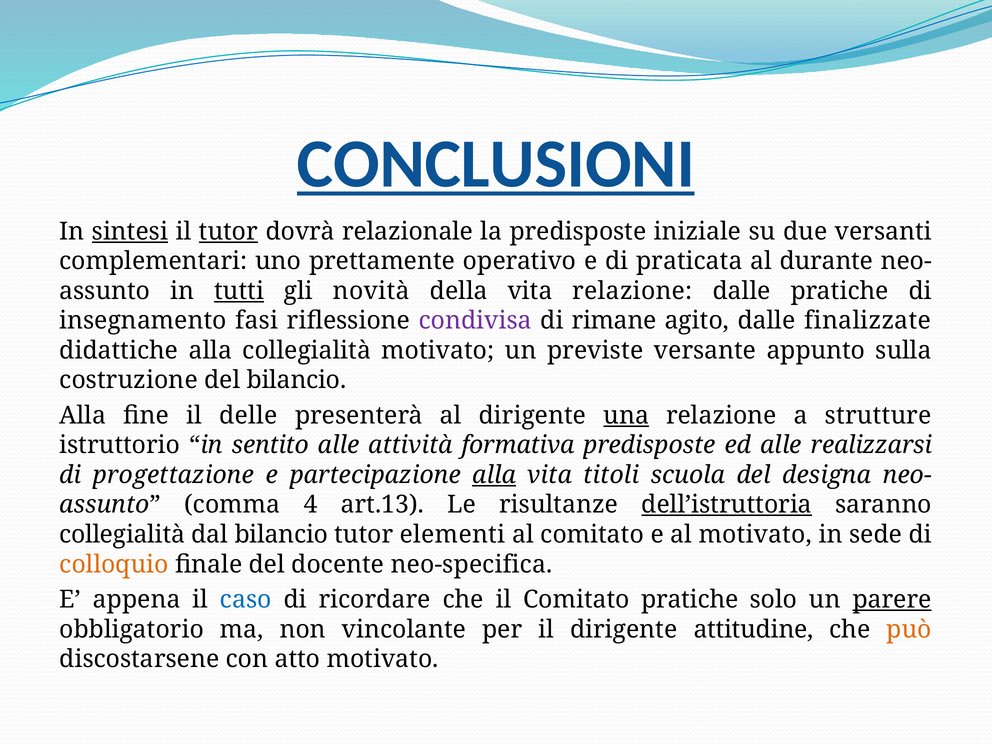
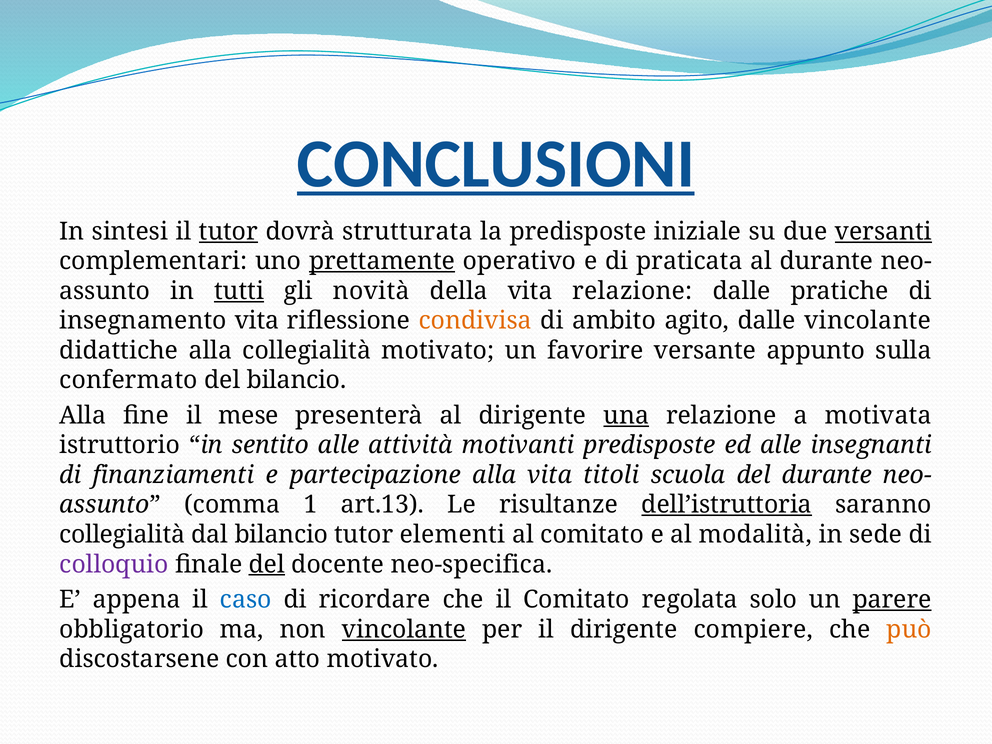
sintesi underline: present -> none
relazionale: relazionale -> strutturata
versanti underline: none -> present
prettamente underline: none -> present
insegnamento fasi: fasi -> vita
condivisa colour: purple -> orange
rimane: rimane -> ambito
dalle finalizzate: finalizzate -> vincolante
previste: previste -> favorire
costruzione: costruzione -> confermato
delle: delle -> mese
strutture: strutture -> motivata
formativa: formativa -> motivanti
realizzarsi: realizzarsi -> insegnanti
progettazione: progettazione -> finanziamenti
alla at (494, 475) underline: present -> none
del designa: designa -> durante
4: 4 -> 1
al motivato: motivato -> modalità
colloquio colour: orange -> purple
del at (267, 564) underline: none -> present
Comitato pratiche: pratiche -> regolata
vincolante at (404, 629) underline: none -> present
attitudine: attitudine -> compiere
